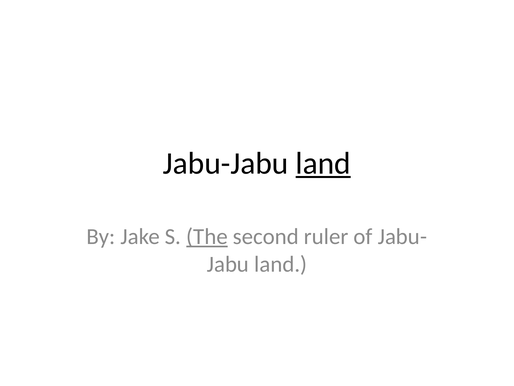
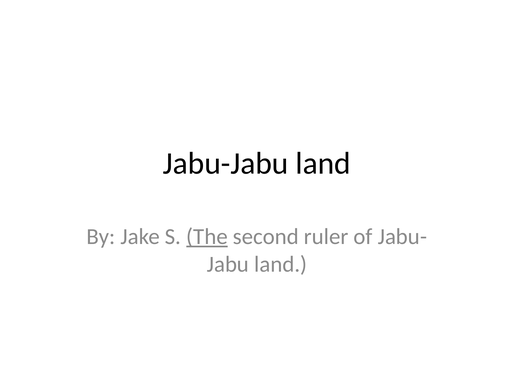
land at (323, 163) underline: present -> none
